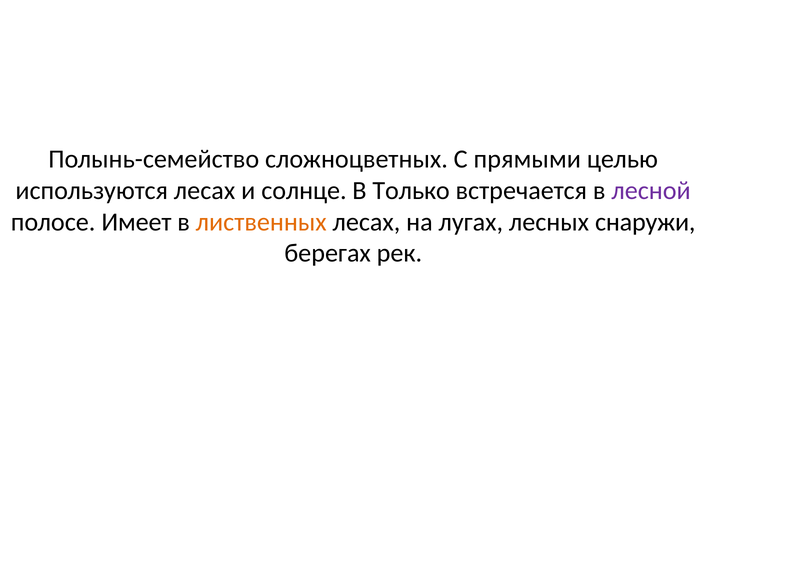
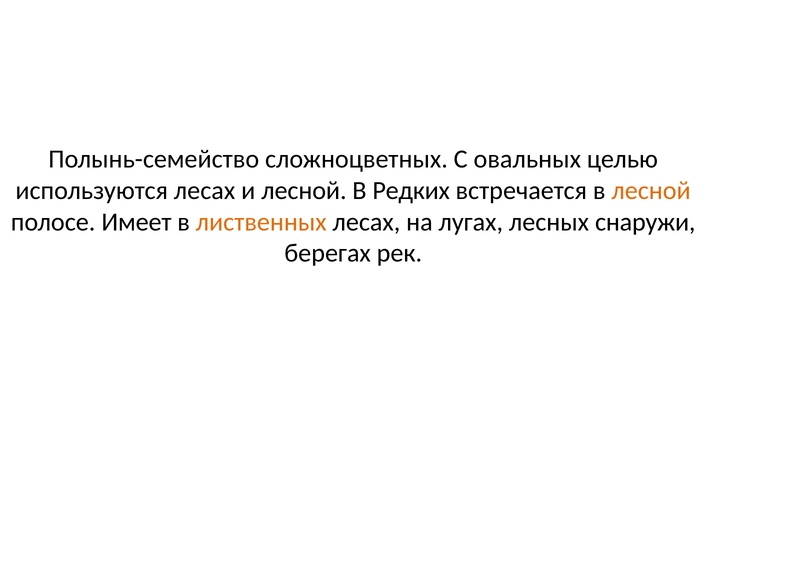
прямыми: прямыми -> овальных
и солнце: солнце -> лесной
Только: Только -> Редких
лесной at (651, 191) colour: purple -> orange
